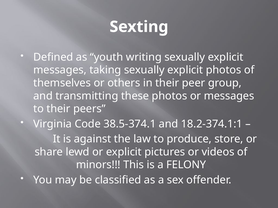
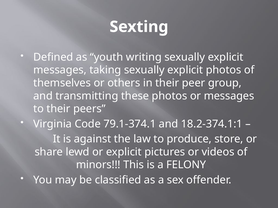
38.5-374.1: 38.5-374.1 -> 79.1-374.1
